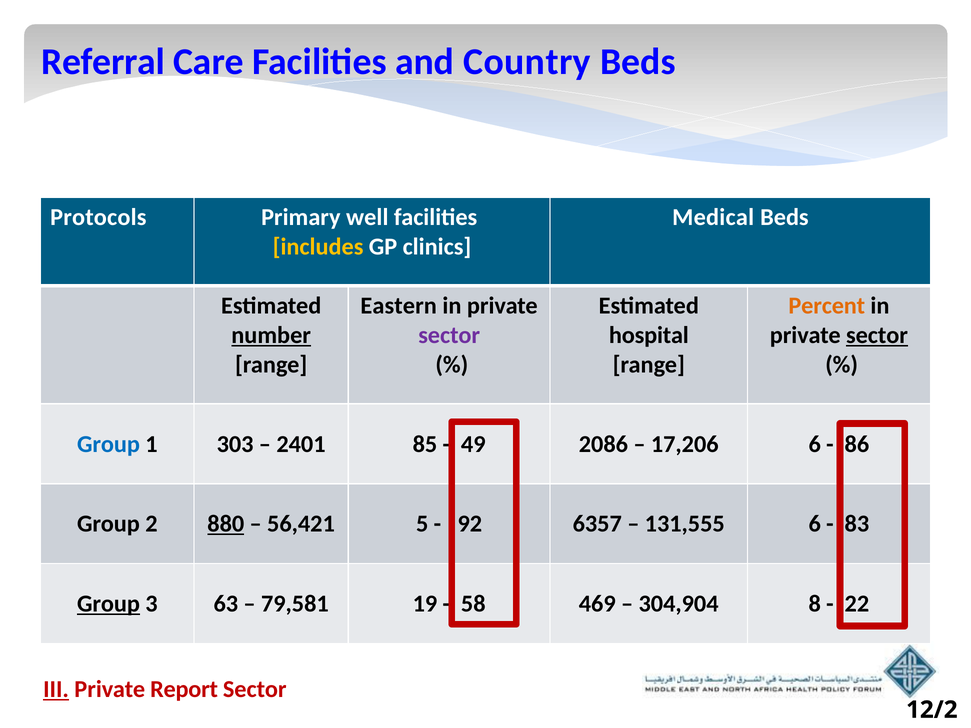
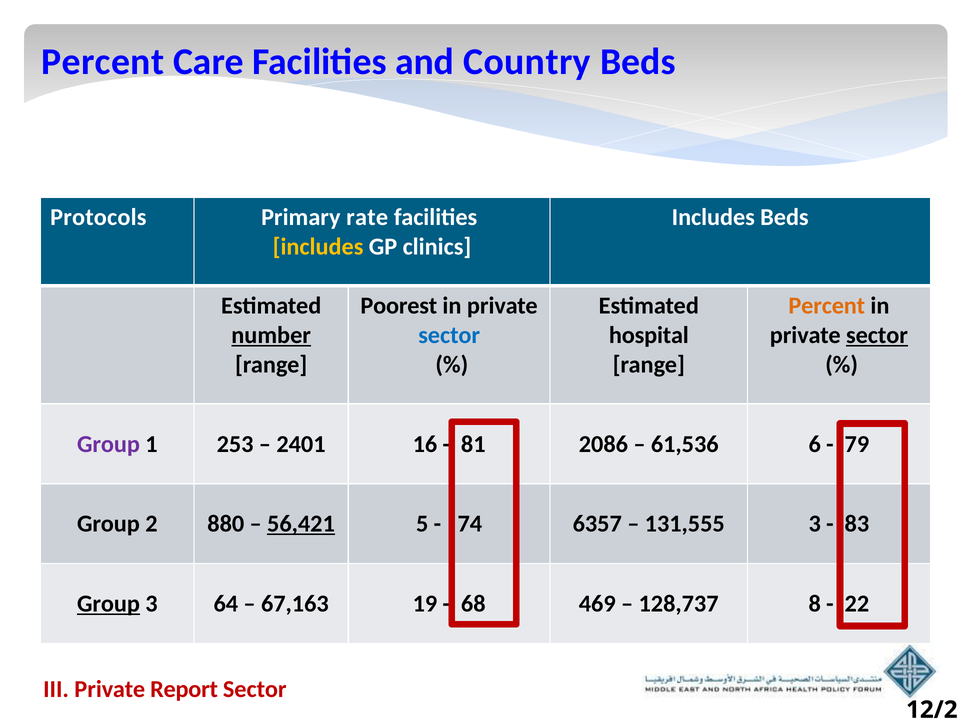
Referral at (103, 62): Referral -> Percent
well: well -> rate
Medical at (713, 217): Medical -> Includes
Eastern: Eastern -> Poorest
sector at (449, 335) colour: purple -> blue
Group at (108, 444) colour: blue -> purple
303: 303 -> 253
85: 85 -> 16
49: 49 -> 81
17,206: 17,206 -> 61,536
86: 86 -> 79
880 underline: present -> none
56,421 underline: none -> present
92: 92 -> 74
131,555 6: 6 -> 3
63: 63 -> 64
79,581: 79,581 -> 67,163
58: 58 -> 68
304,904: 304,904 -> 128,737
III underline: present -> none
